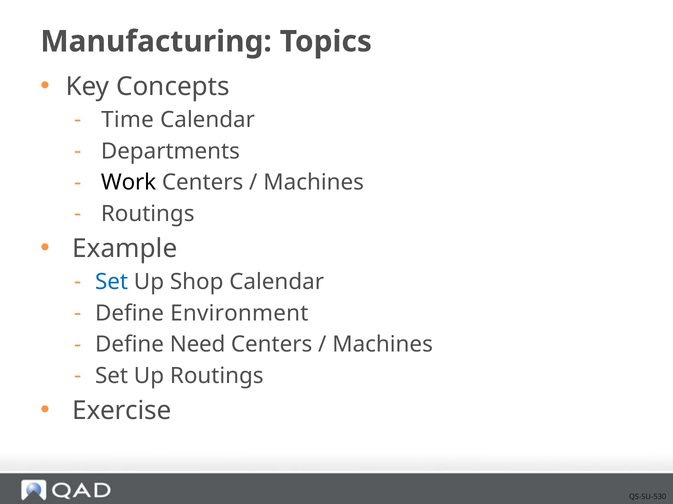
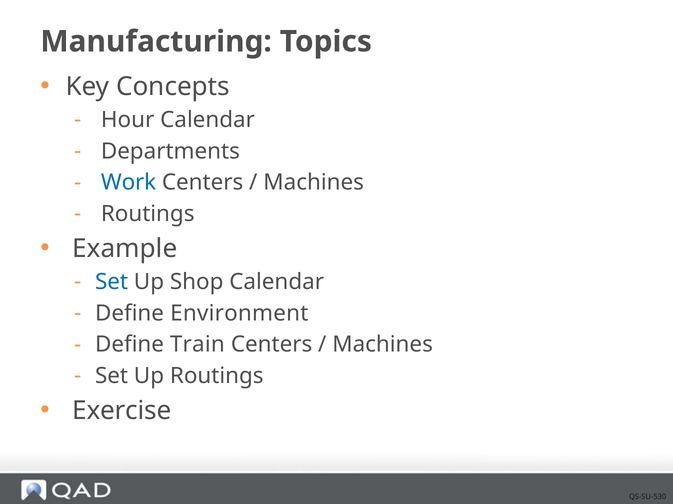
Time: Time -> Hour
Work colour: black -> blue
Need: Need -> Train
